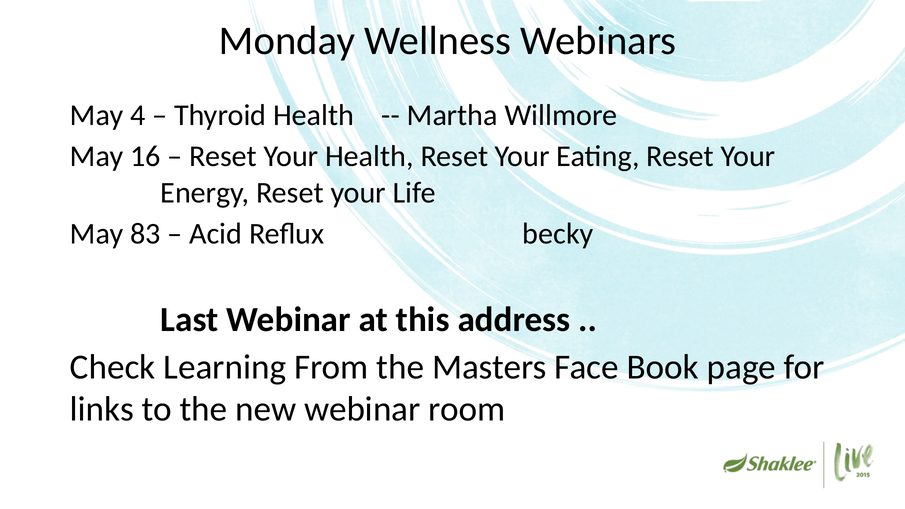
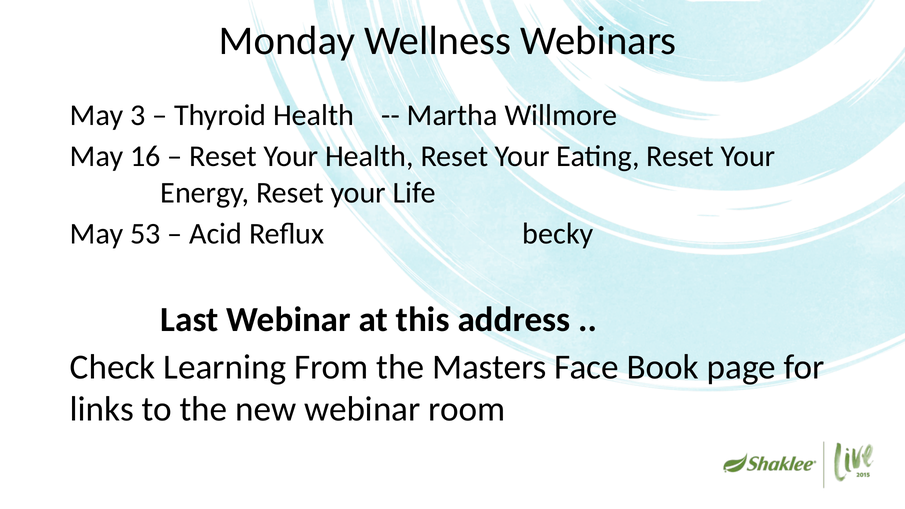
4: 4 -> 3
83: 83 -> 53
